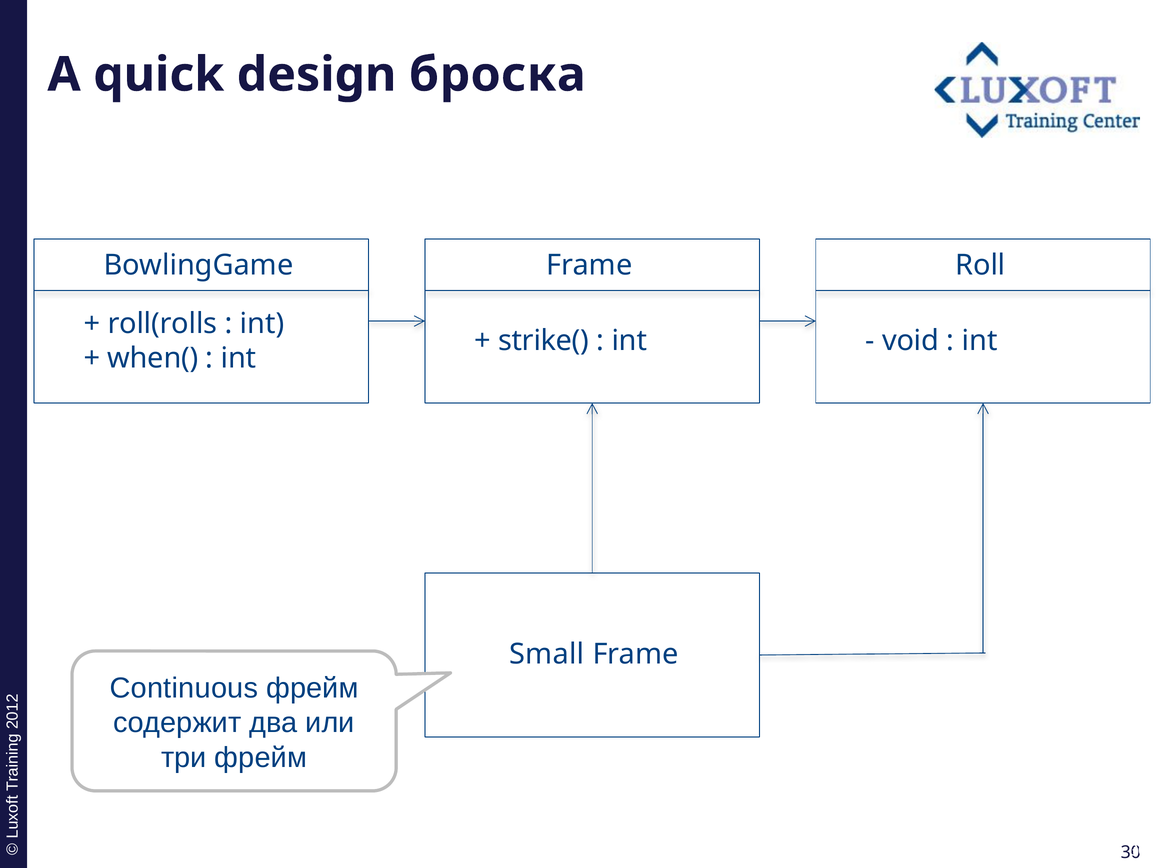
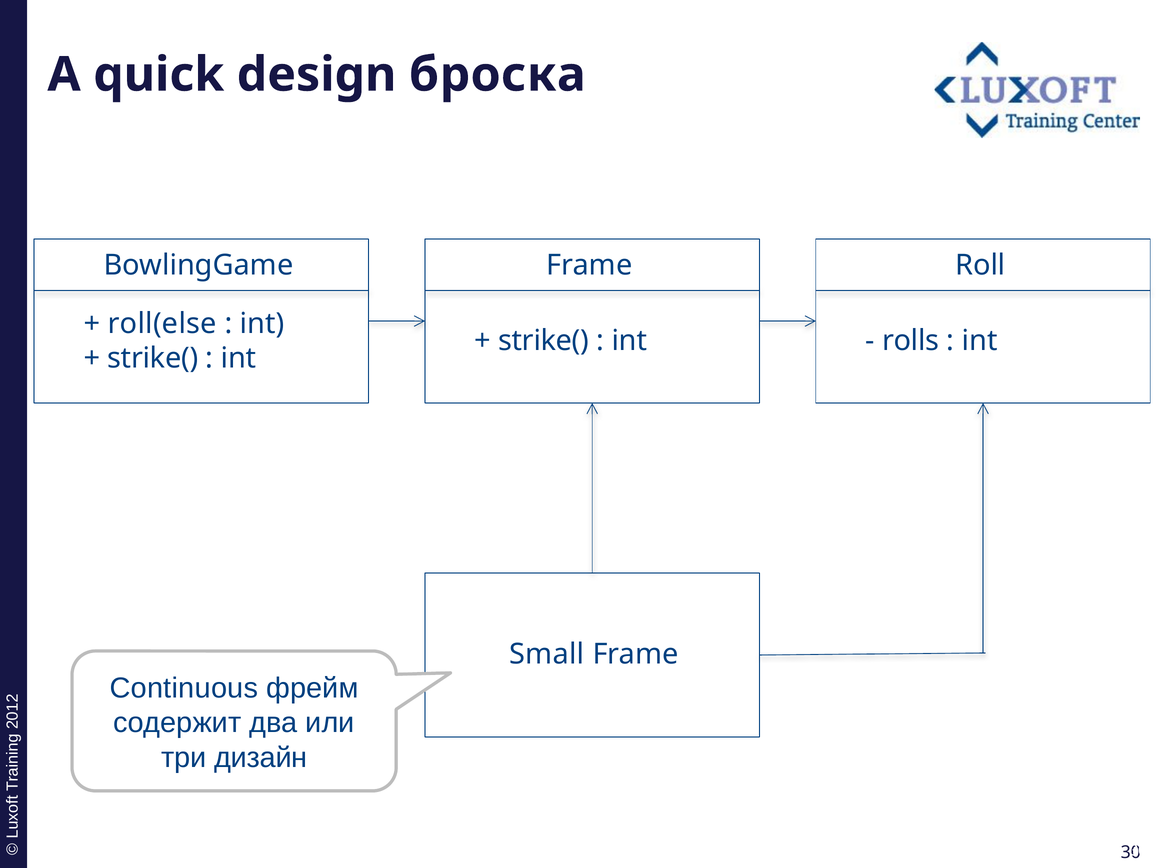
roll(rolls: roll(rolls -> roll(else
void: void -> rolls
when( at (153, 358): when( -> strike(
три фрейм: фрейм -> дизайн
